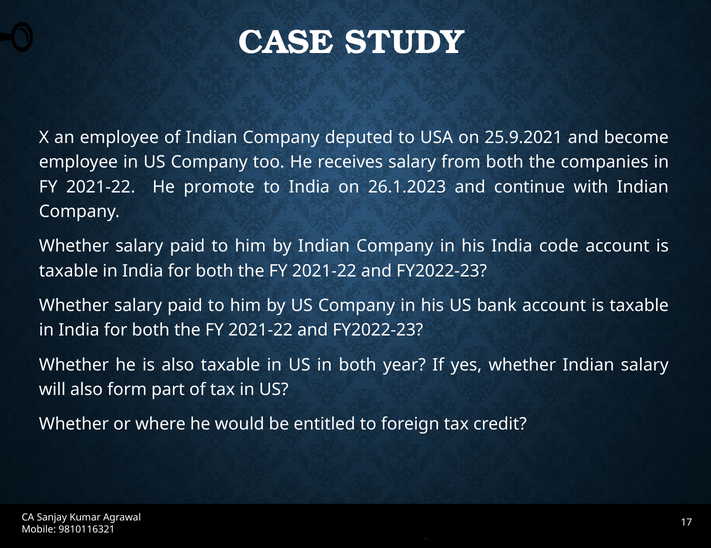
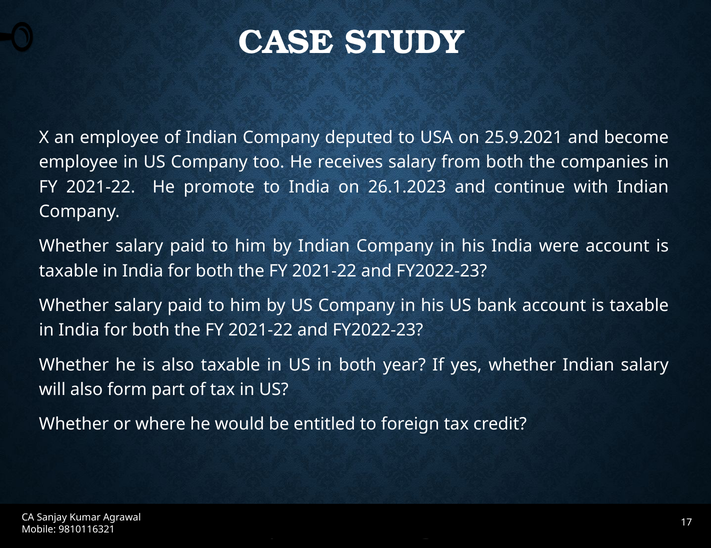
code: code -> were
